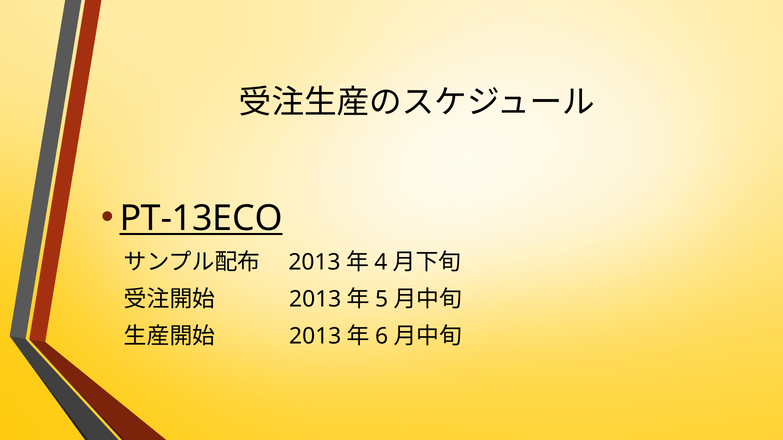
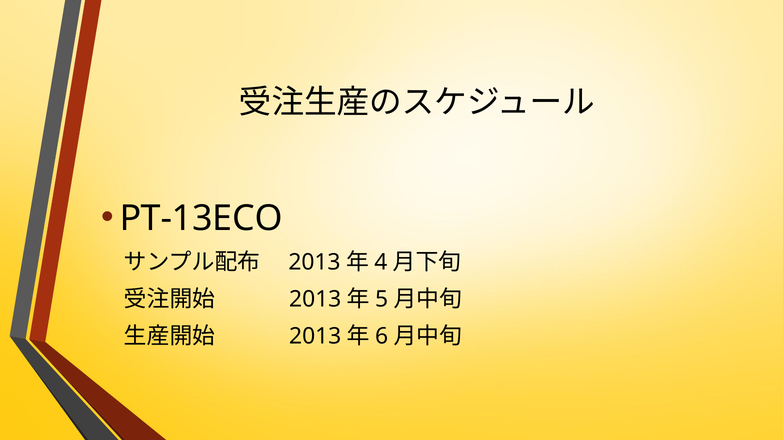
PT-13ECO underline: present -> none
